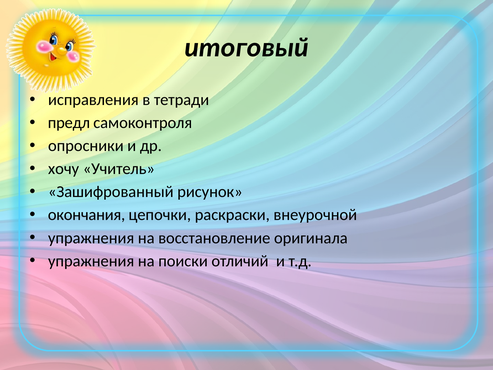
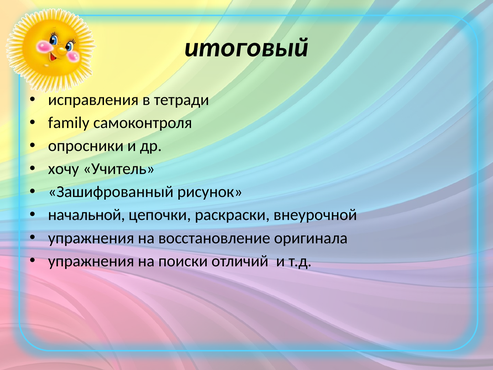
предл: предл -> family
окончания: окончания -> начальной
